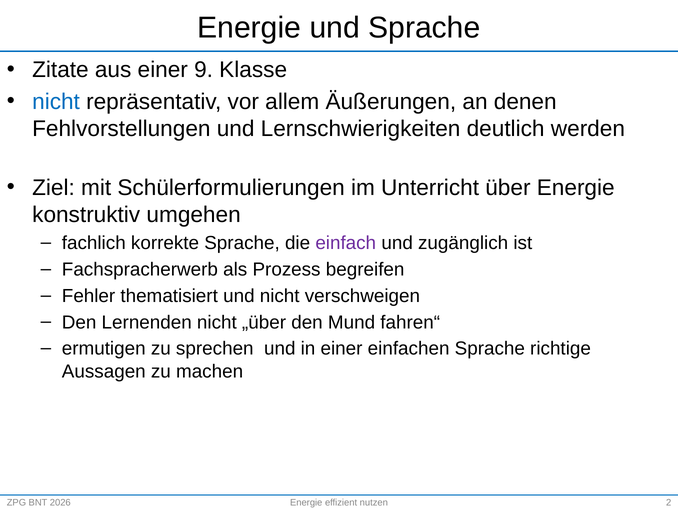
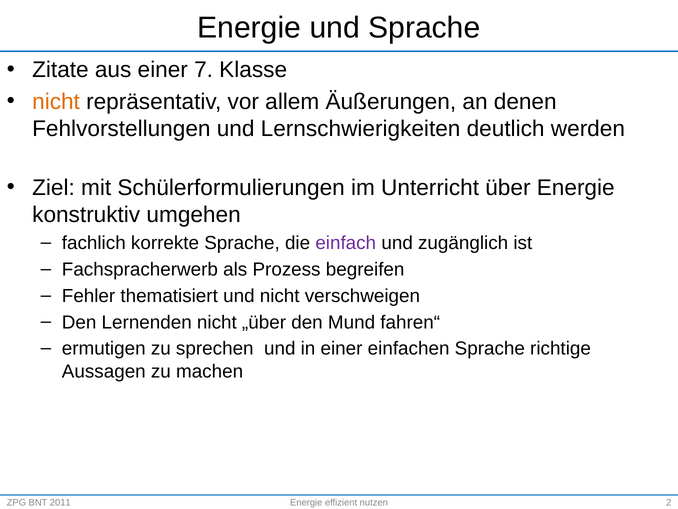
9: 9 -> 7
nicht at (56, 102) colour: blue -> orange
2026: 2026 -> 2011
